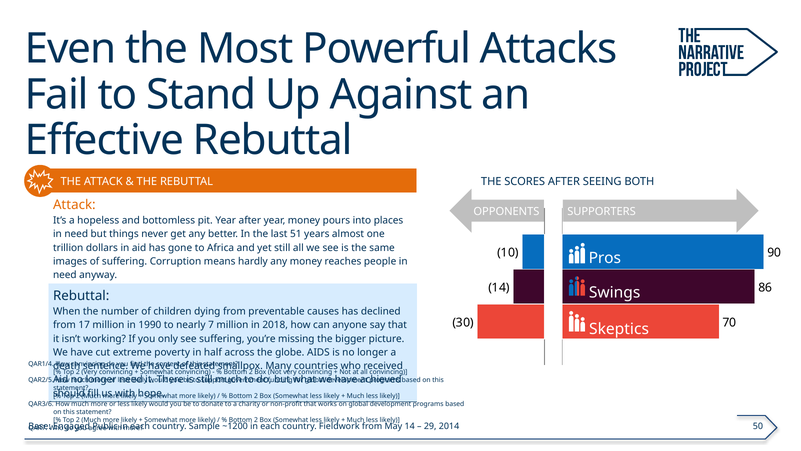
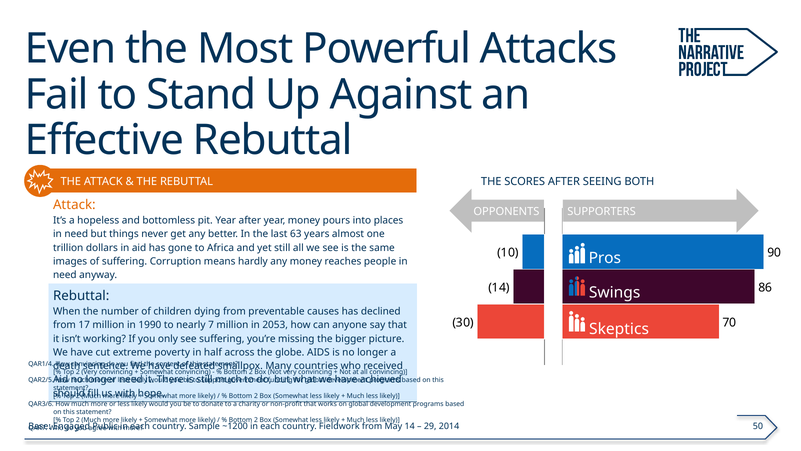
51: 51 -> 63
2018: 2018 -> 2053
